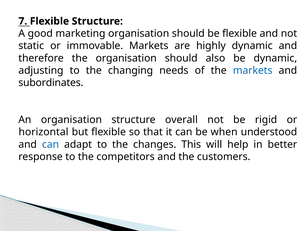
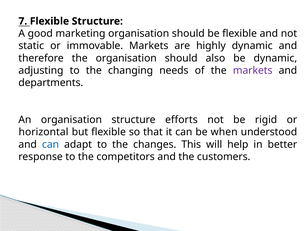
markets at (253, 70) colour: blue -> purple
subordinates: subordinates -> departments
overall: overall -> efforts
